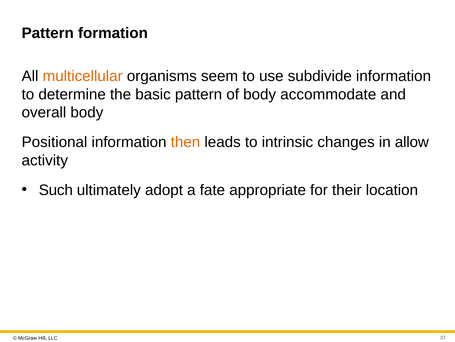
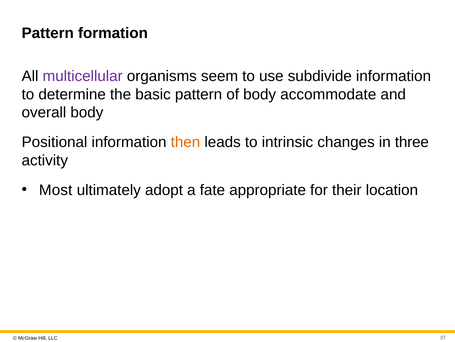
multicellular colour: orange -> purple
allow: allow -> three
Such: Such -> Most
